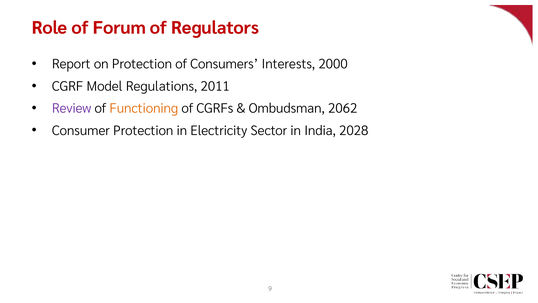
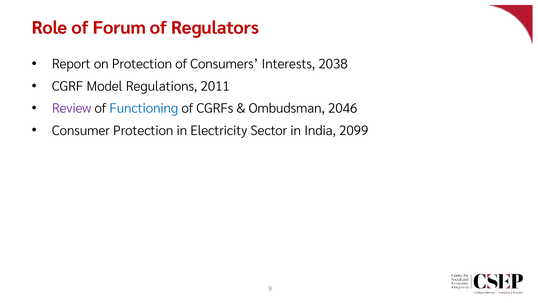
2000: 2000 -> 2038
Functioning colour: orange -> blue
2062: 2062 -> 2046
2028: 2028 -> 2099
